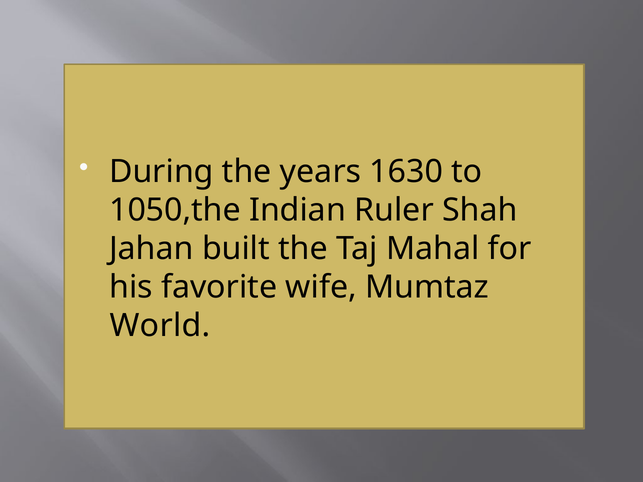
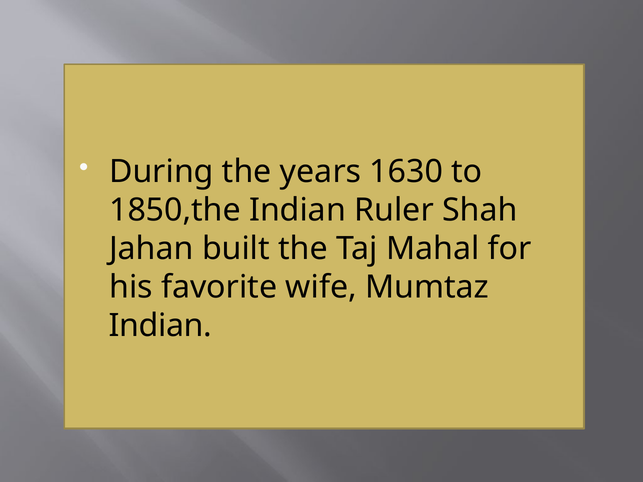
1050,the: 1050,the -> 1850,the
World at (160, 326): World -> Indian
